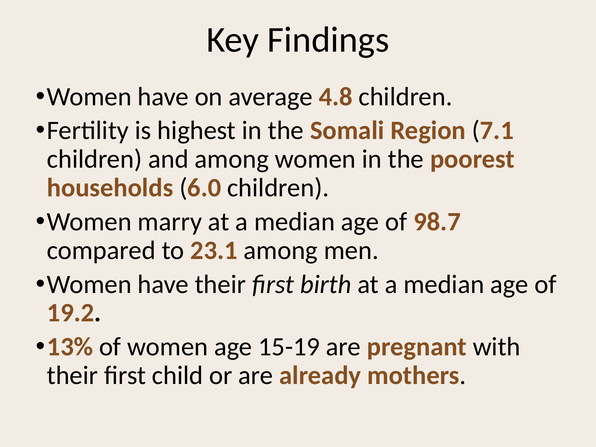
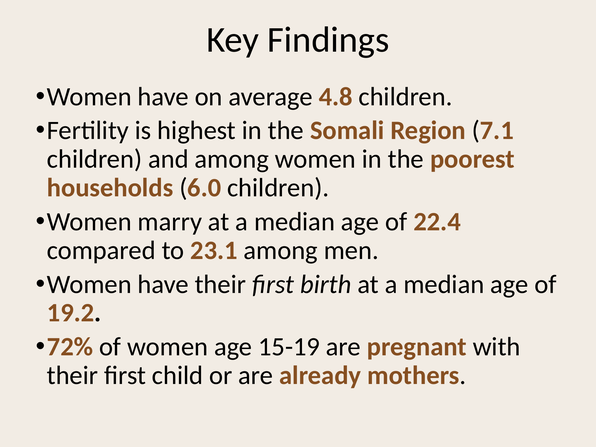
98.7: 98.7 -> 22.4
13%: 13% -> 72%
